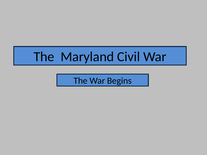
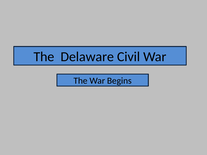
Maryland: Maryland -> Delaware
